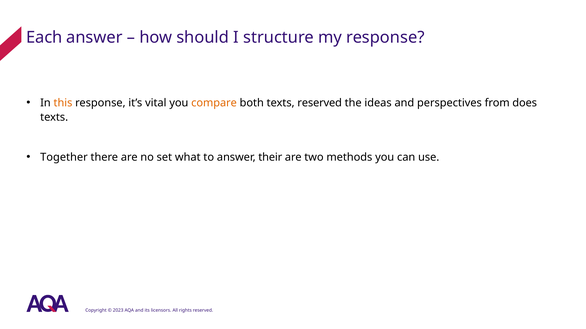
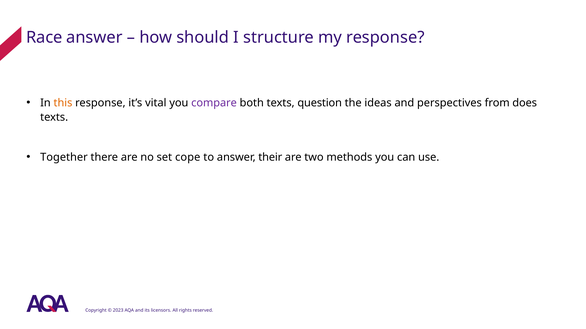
Each: Each -> Race
compare colour: orange -> purple
texts reserved: reserved -> question
what: what -> cope
